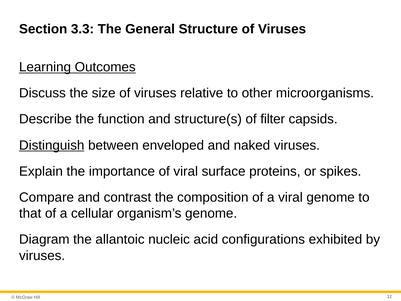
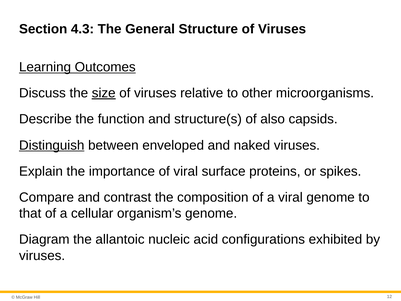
3.3: 3.3 -> 4.3
size underline: none -> present
filter: filter -> also
